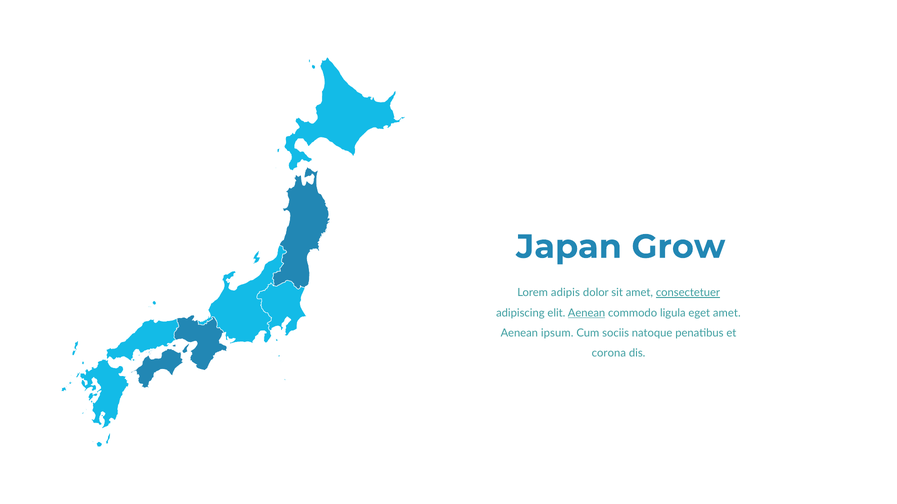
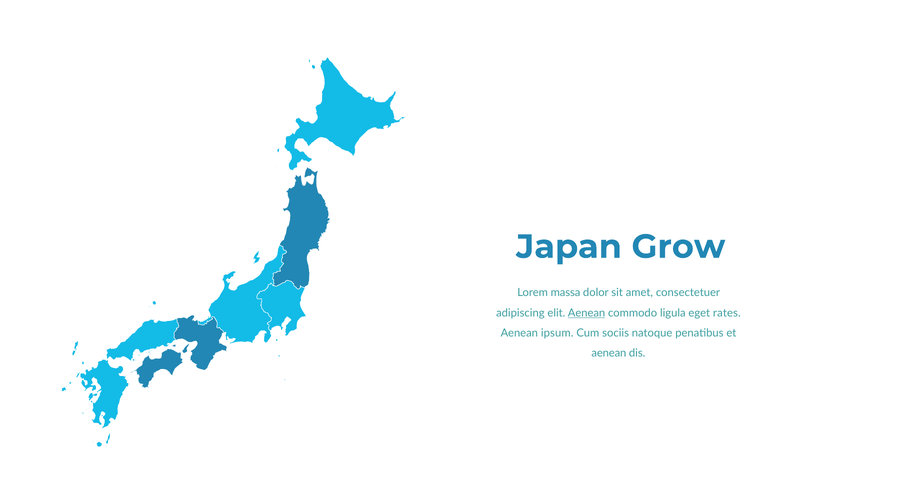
adipis: adipis -> massa
consectetuer underline: present -> none
eget amet: amet -> rates
corona at (609, 354): corona -> aenean
